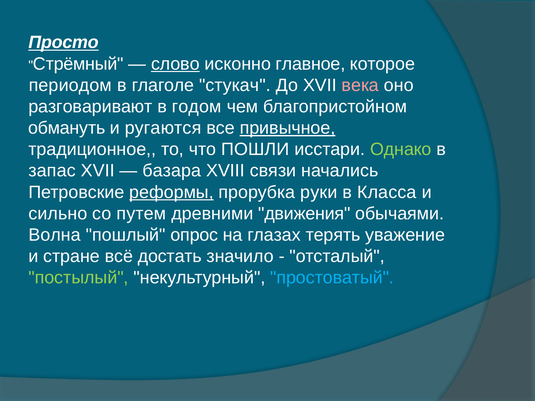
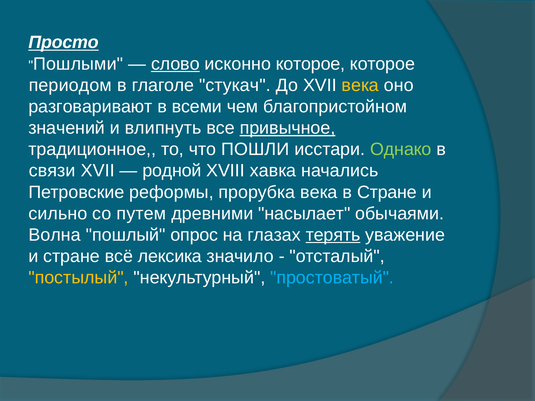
Стрёмный: Стрёмный -> Пошлыми
исконно главное: главное -> которое
века at (360, 85) colour: pink -> yellow
годом: годом -> всеми
обмануть: обмануть -> значений
ругаются: ругаются -> влипнуть
запас: запас -> связи
базара: базара -> родной
связи: связи -> хавка
реформы underline: present -> none
прорубка руки: руки -> века
в Класса: Класса -> Стране
движения: движения -> насылает
терять underline: none -> present
достать: достать -> лексика
постылый colour: light green -> yellow
